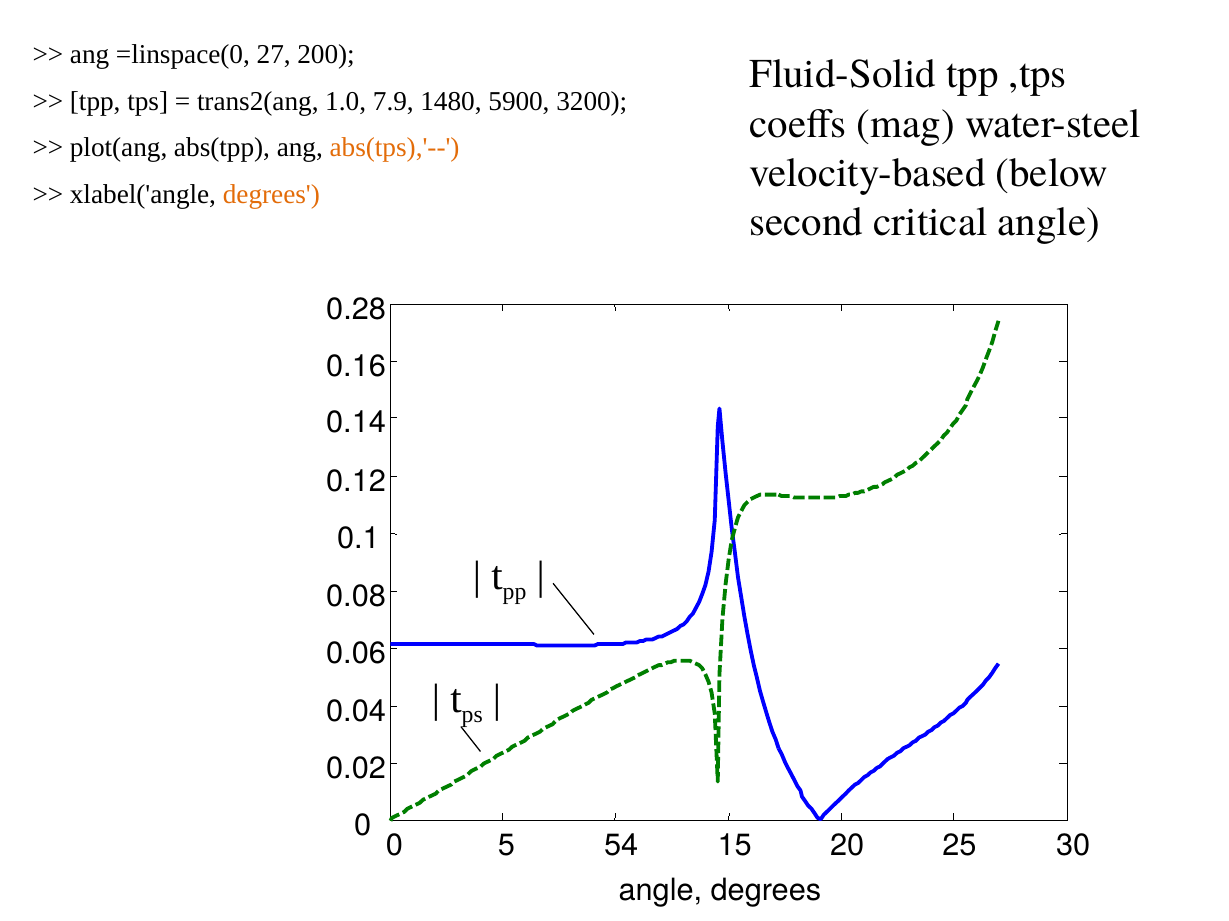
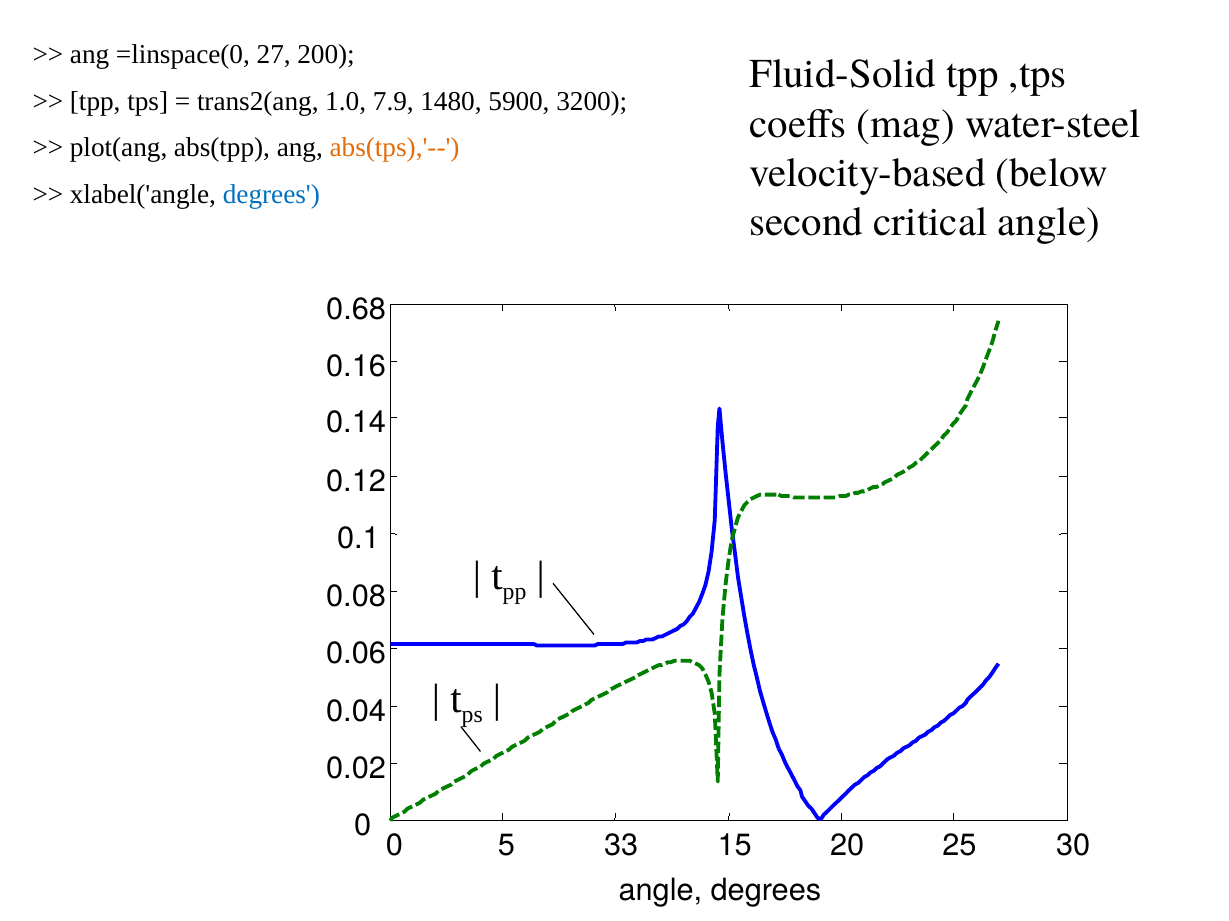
degrees at (271, 194) colour: orange -> blue
0.28: 0.28 -> 0.68
54: 54 -> 33
